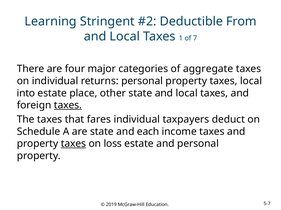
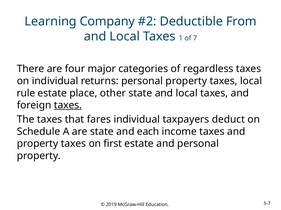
Stringent: Stringent -> Company
aggregate: aggregate -> regardless
into: into -> rule
taxes at (73, 144) underline: present -> none
loss: loss -> first
